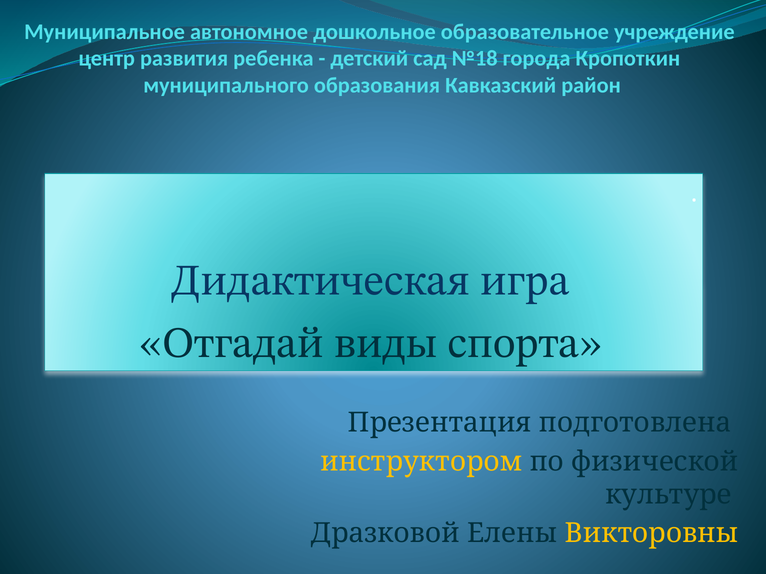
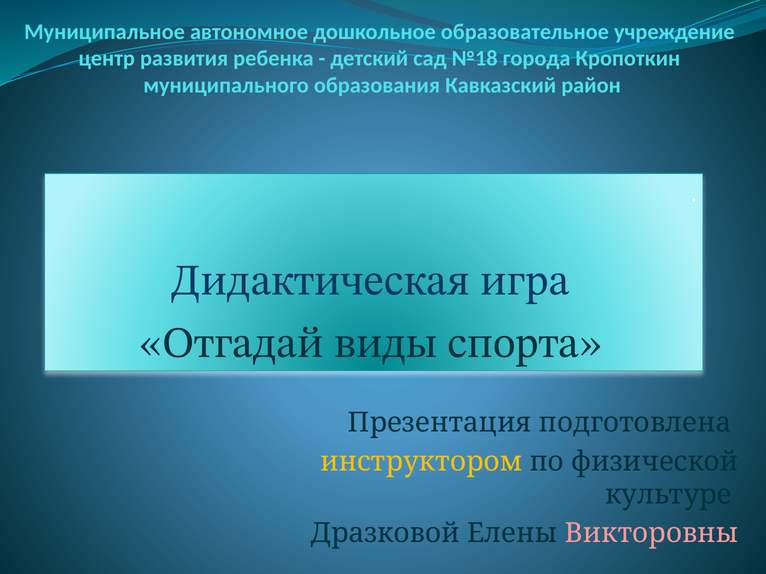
Викторовны colour: yellow -> pink
